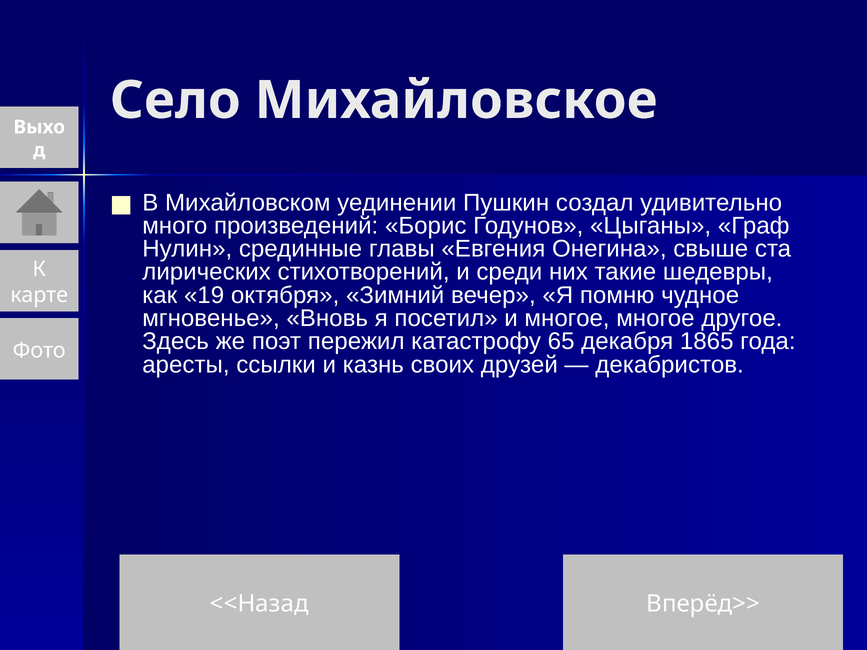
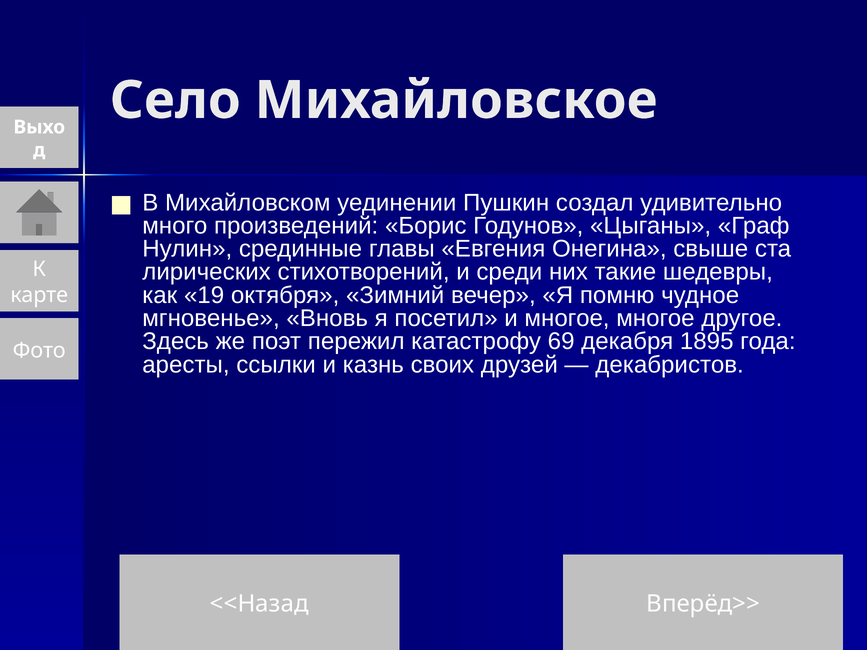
65: 65 -> 69
1865: 1865 -> 1895
